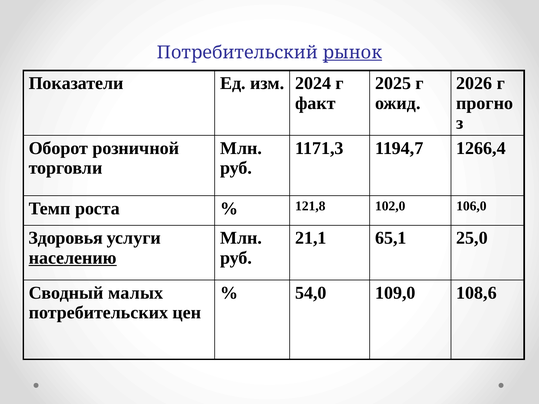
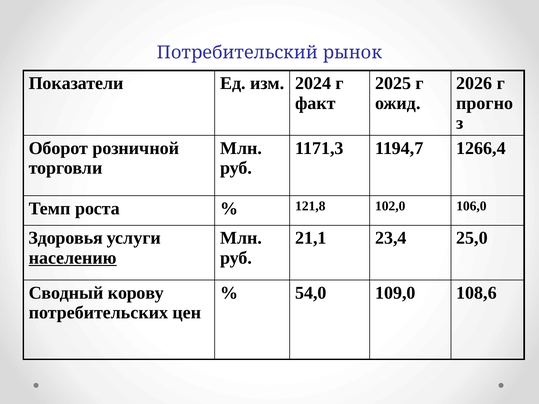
рынок underline: present -> none
65,1: 65,1 -> 23,4
малых: малых -> корову
